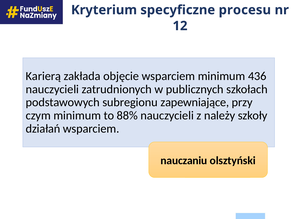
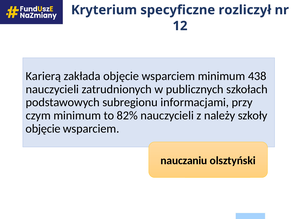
procesu: procesu -> rozliczył
436: 436 -> 438
zapewniające: zapewniające -> informacjami
88%: 88% -> 82%
działań at (43, 129): działań -> objęcie
